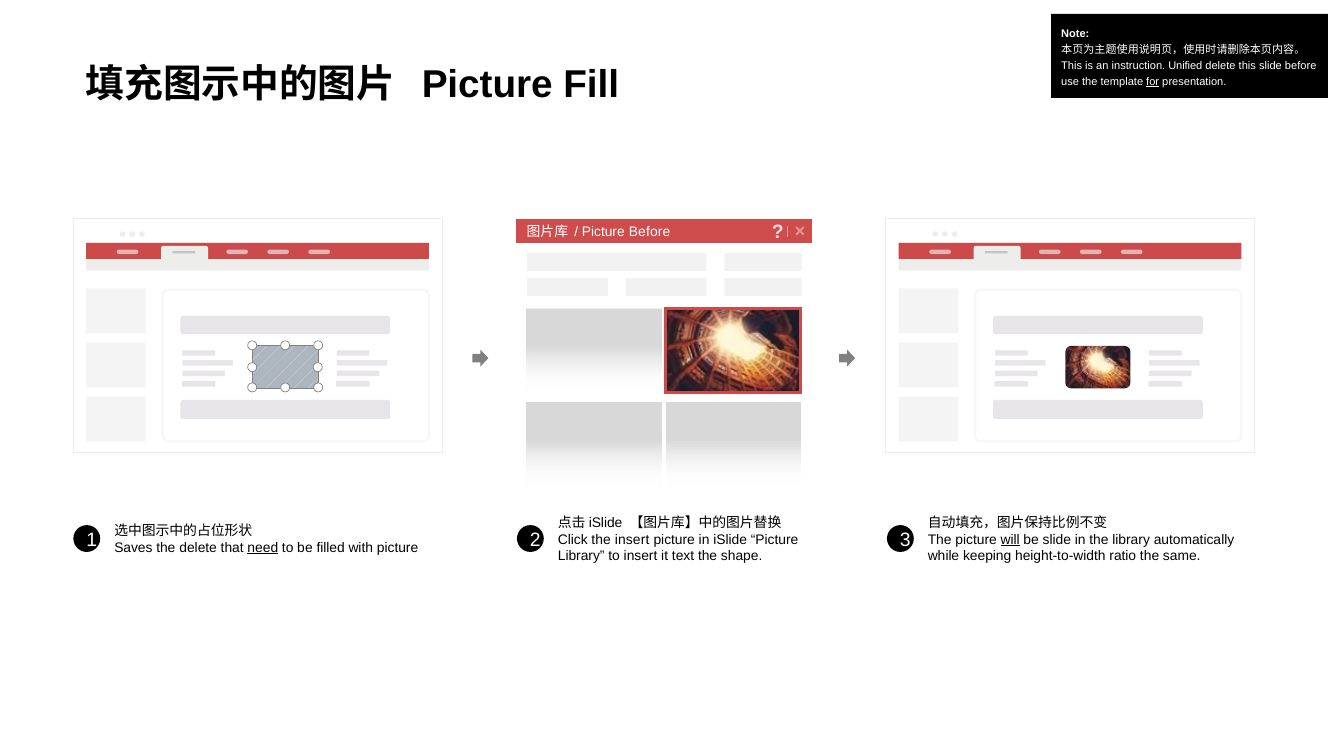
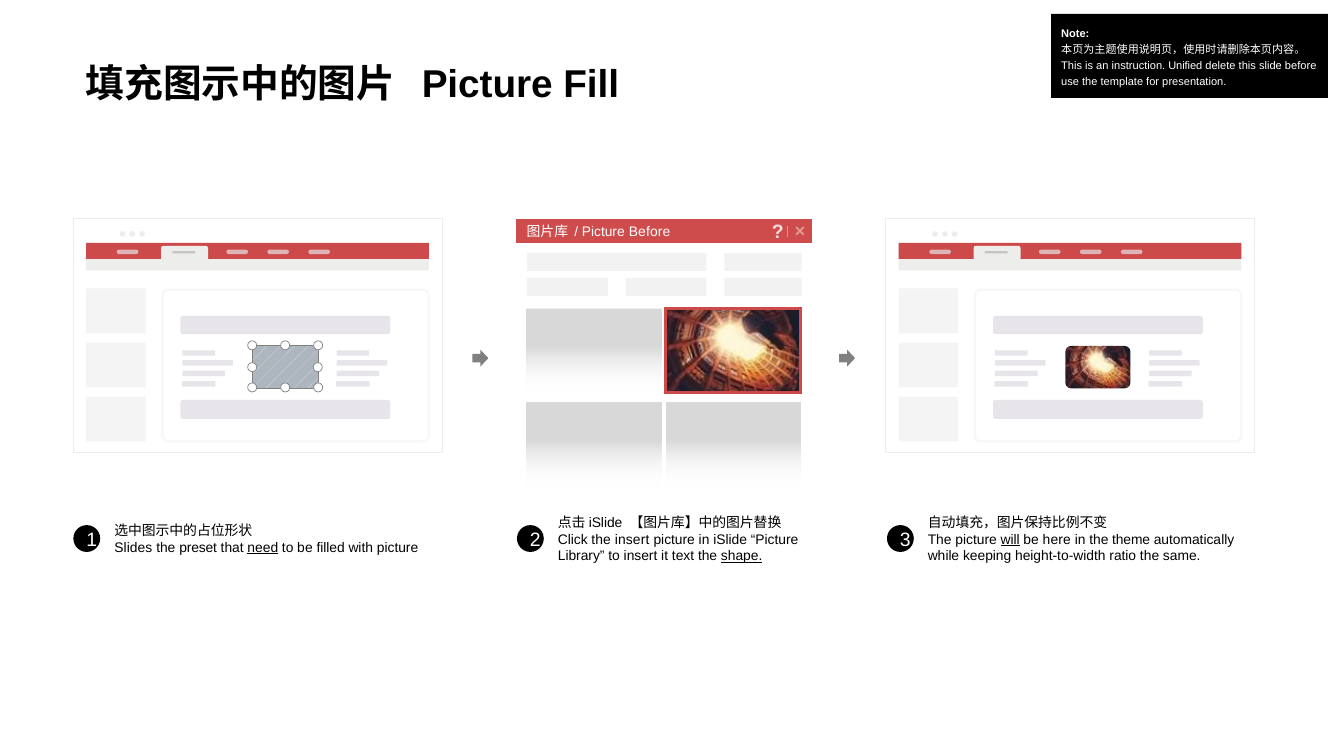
for underline: present -> none
be slide: slide -> here
the library: library -> theme
Saves: Saves -> Slides
the delete: delete -> preset
shape underline: none -> present
